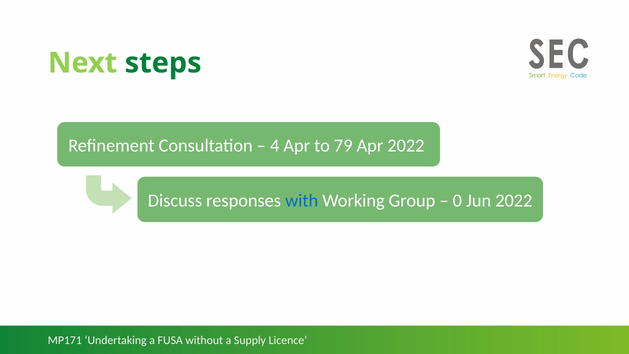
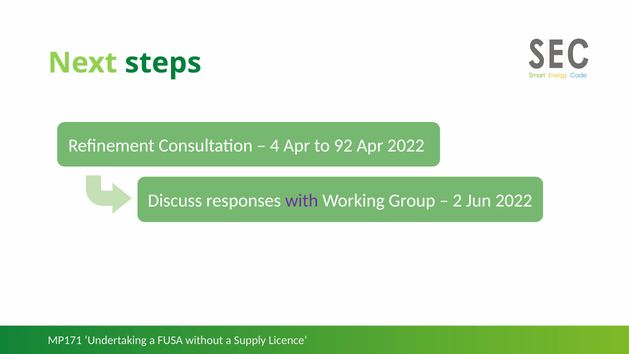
79: 79 -> 92
with colour: blue -> purple
0: 0 -> 2
